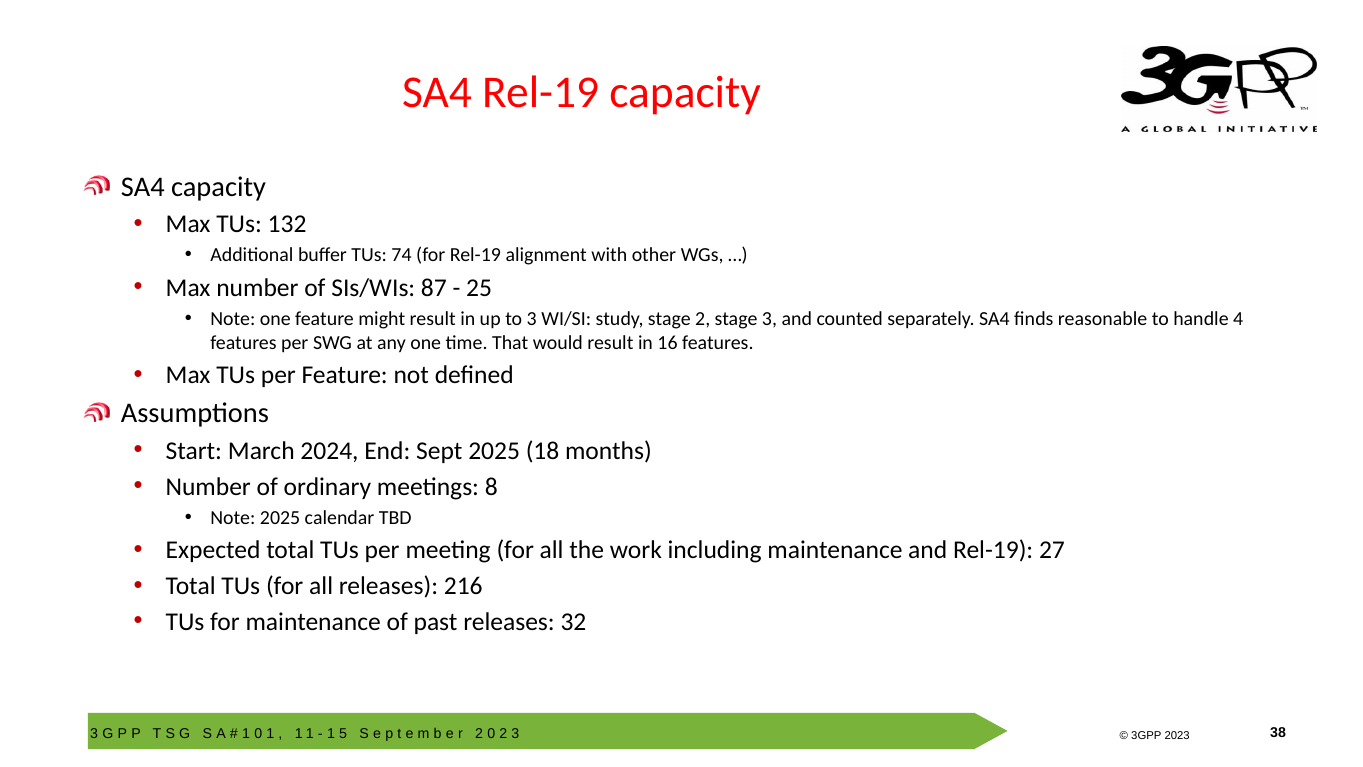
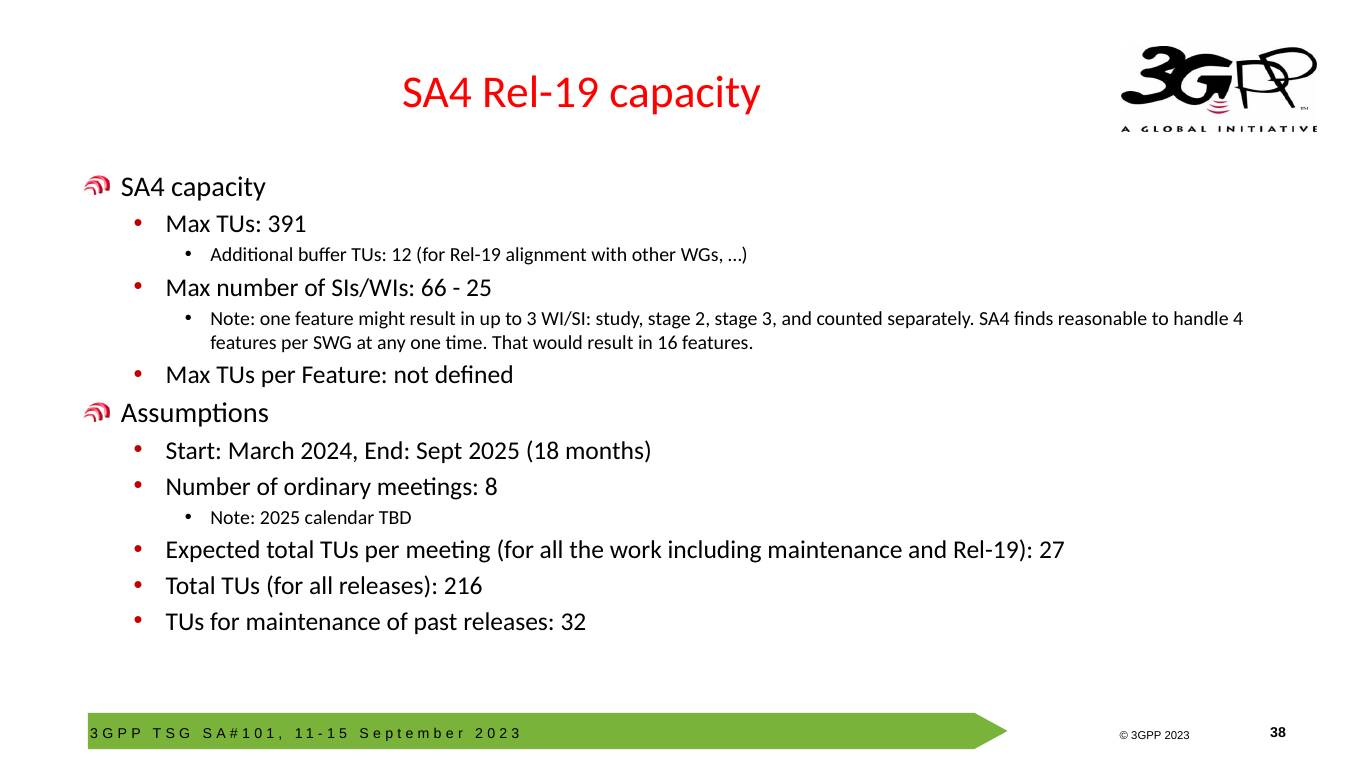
132: 132 -> 391
74: 74 -> 12
87: 87 -> 66
